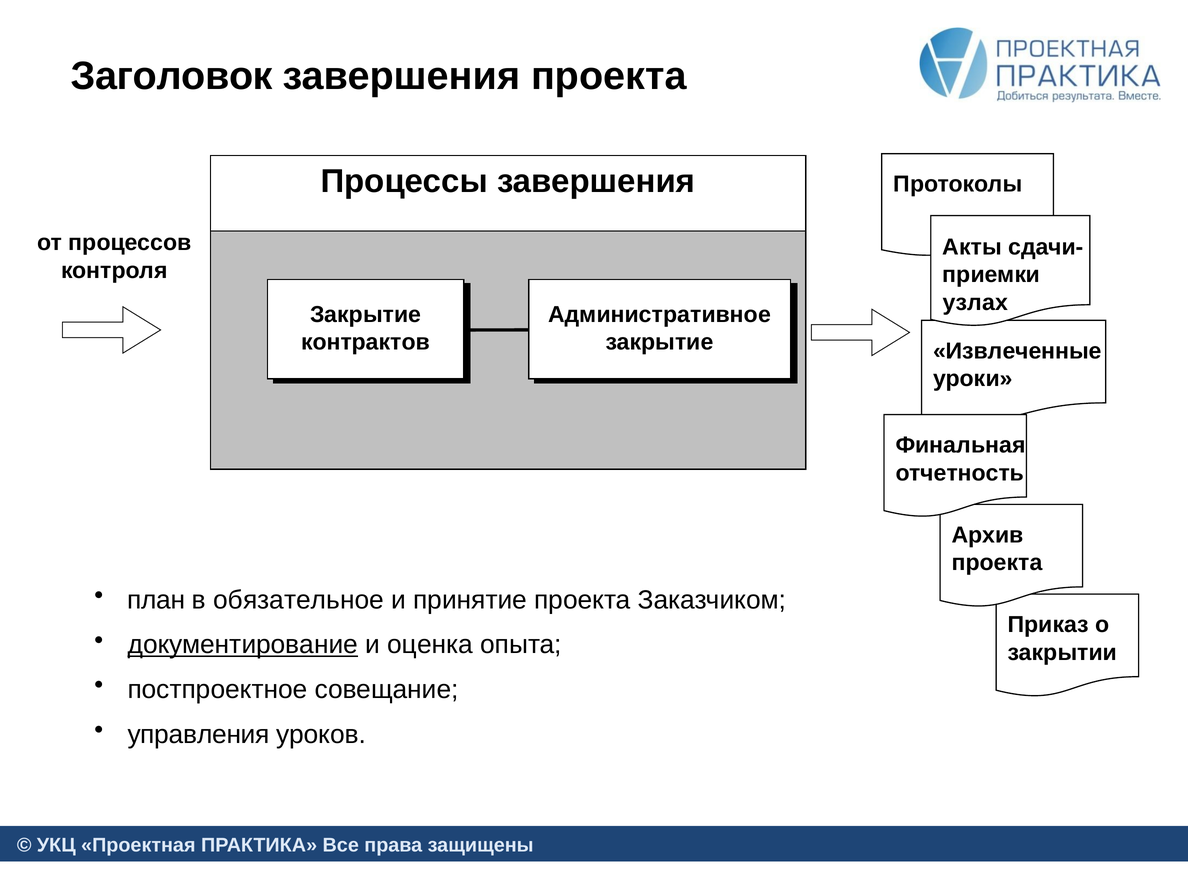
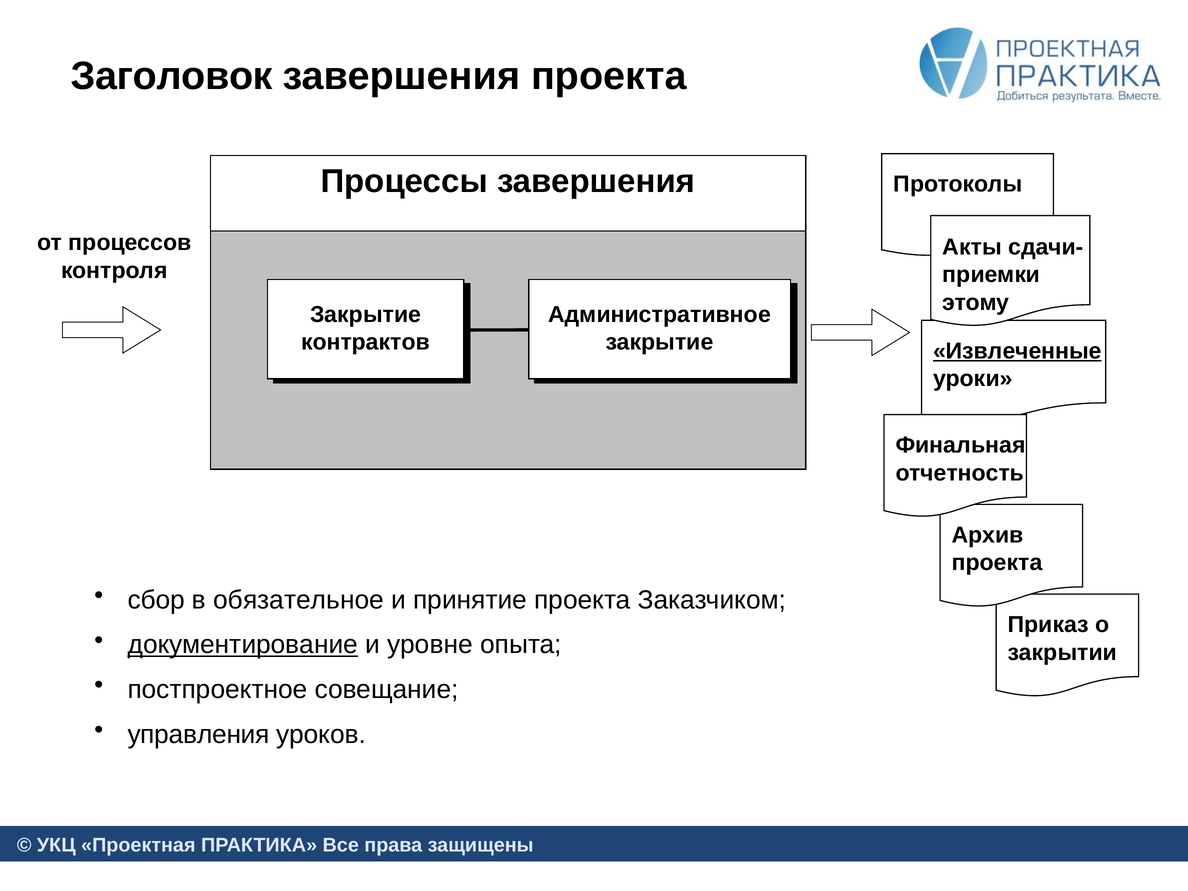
узлах: узлах -> этому
Извлеченные underline: none -> present
план: план -> сбор
оценка: оценка -> уровне
